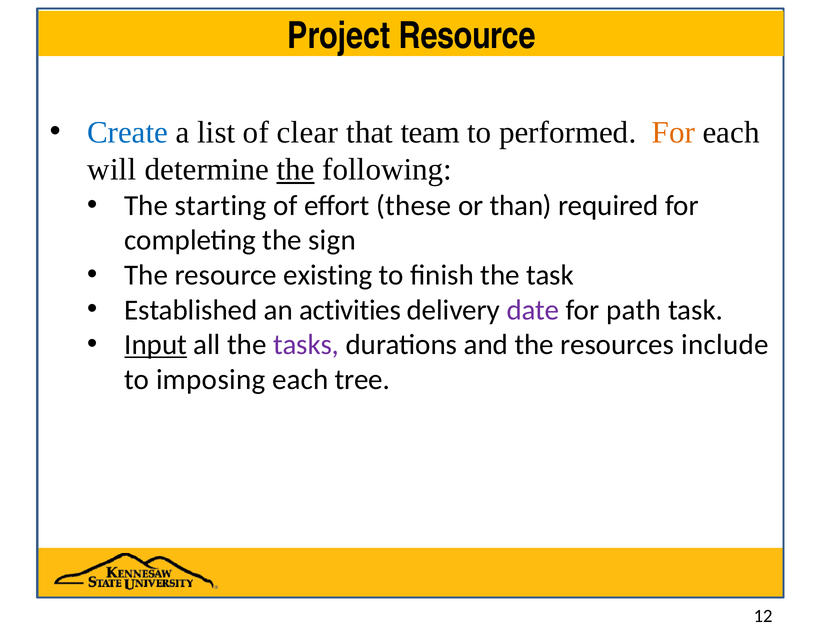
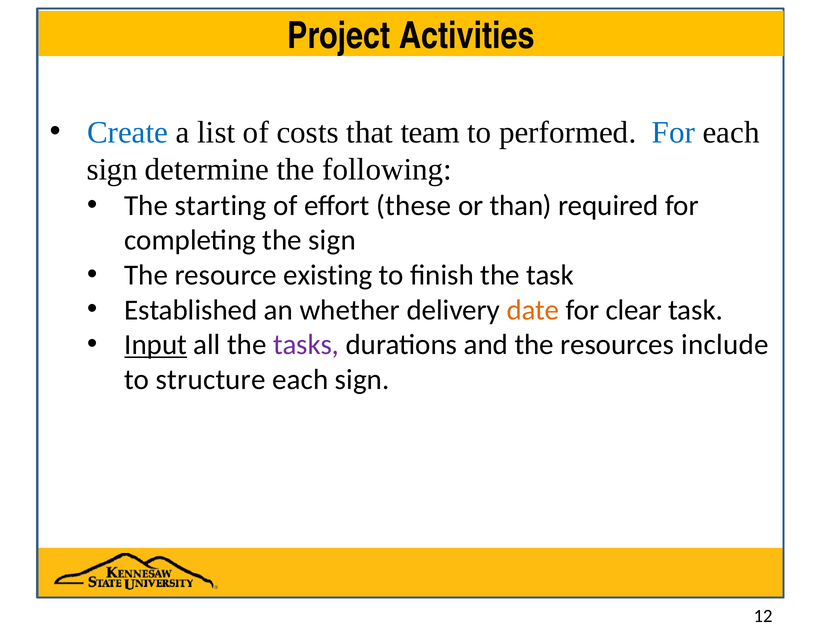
Project Resource: Resource -> Activities
clear: clear -> costs
For at (673, 132) colour: orange -> blue
will at (112, 169): will -> sign
the at (296, 169) underline: present -> none
activities: activities -> whether
date colour: purple -> orange
path: path -> clear
imposing: imposing -> structure
tree at (362, 379): tree -> sign
